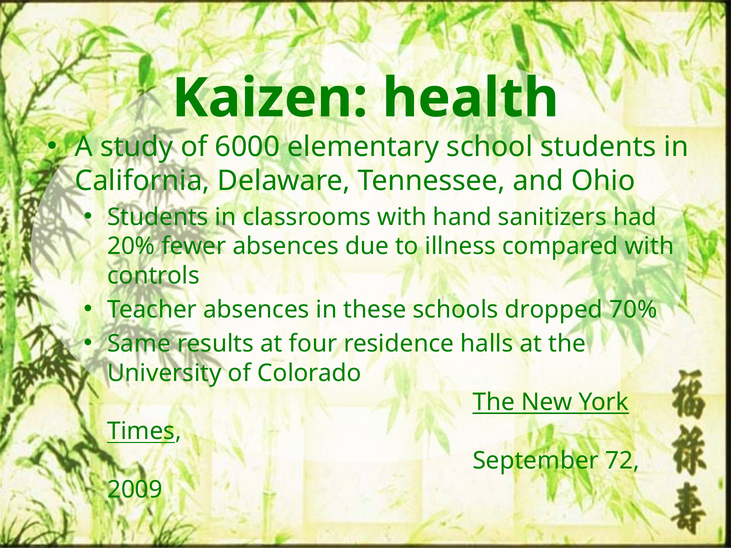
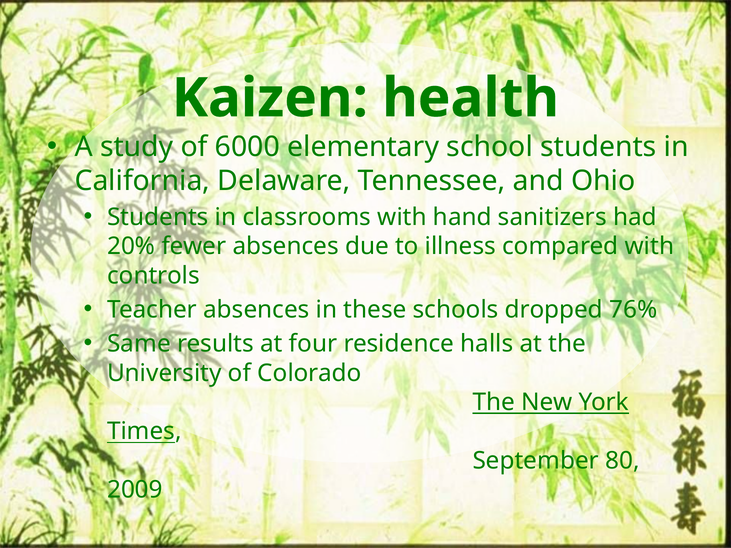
70%: 70% -> 76%
72: 72 -> 80
